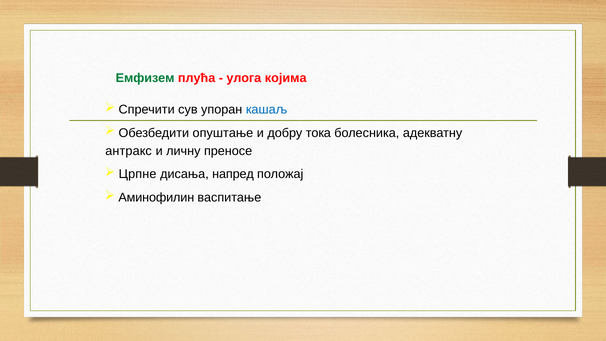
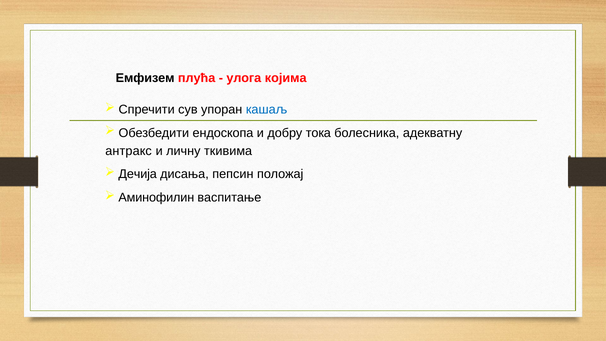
Емфизем colour: green -> black
опуштање: опуштање -> ендоскопа
преносе: преносе -> ткивима
Црпне: Црпне -> Дечија
напред: напред -> пепсин
